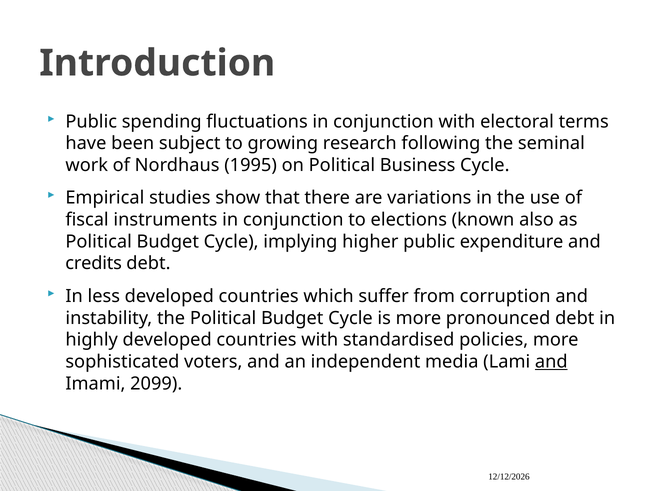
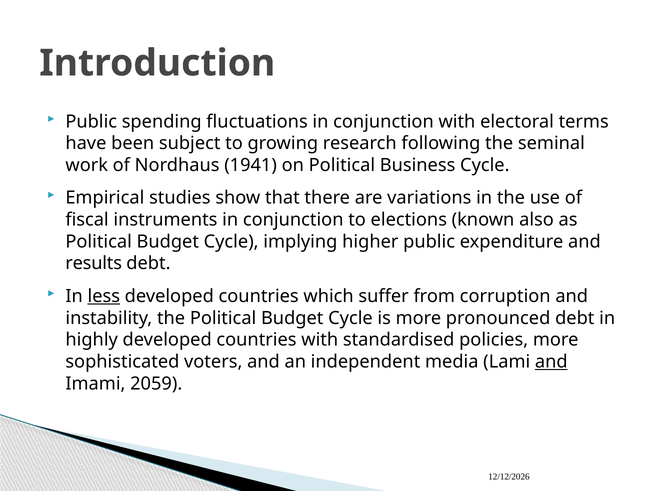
1995: 1995 -> 1941
credits: credits -> results
less underline: none -> present
2099: 2099 -> 2059
